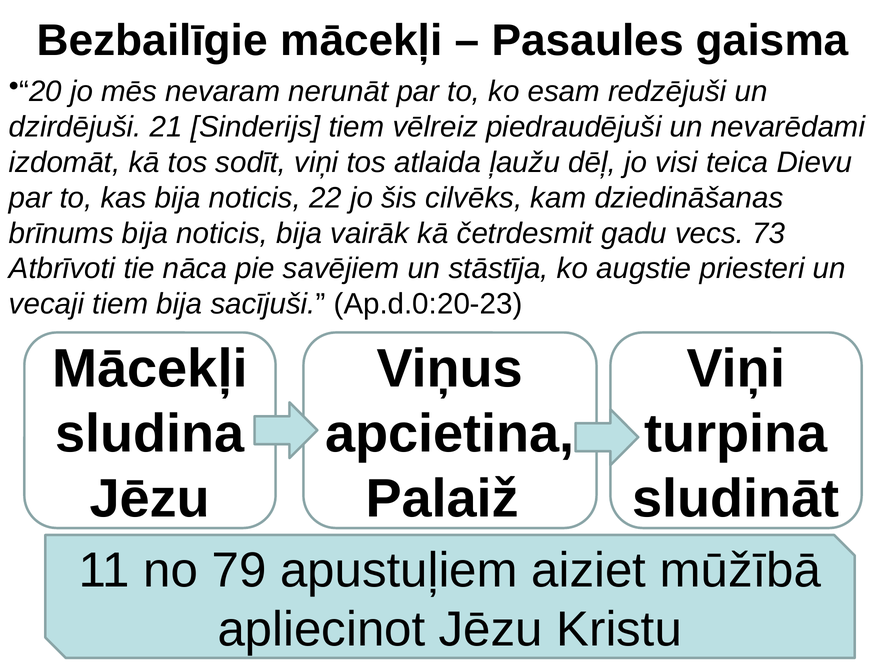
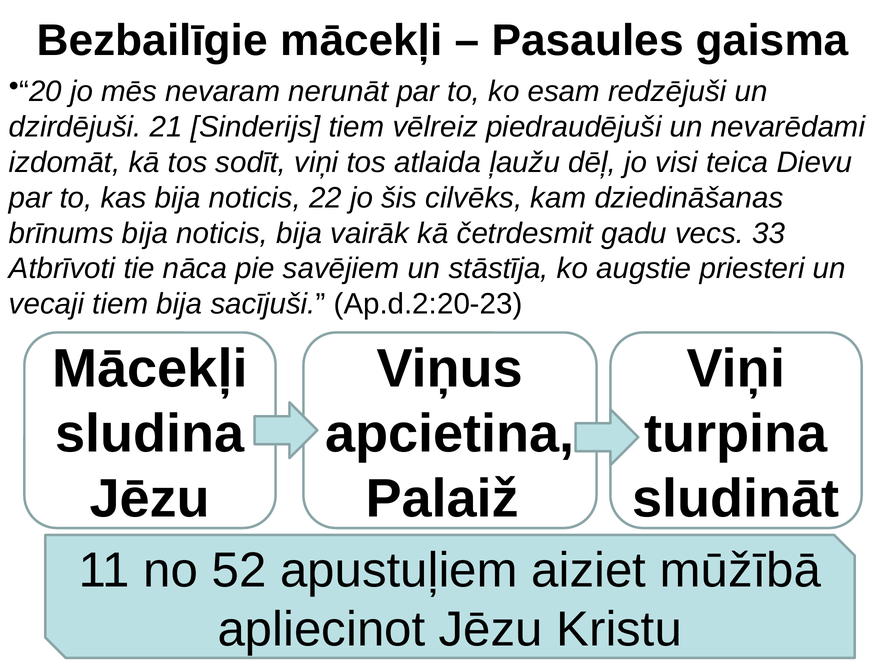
73: 73 -> 33
Ap.d.0:20-23: Ap.d.0:20-23 -> Ap.d.2:20-23
79: 79 -> 52
